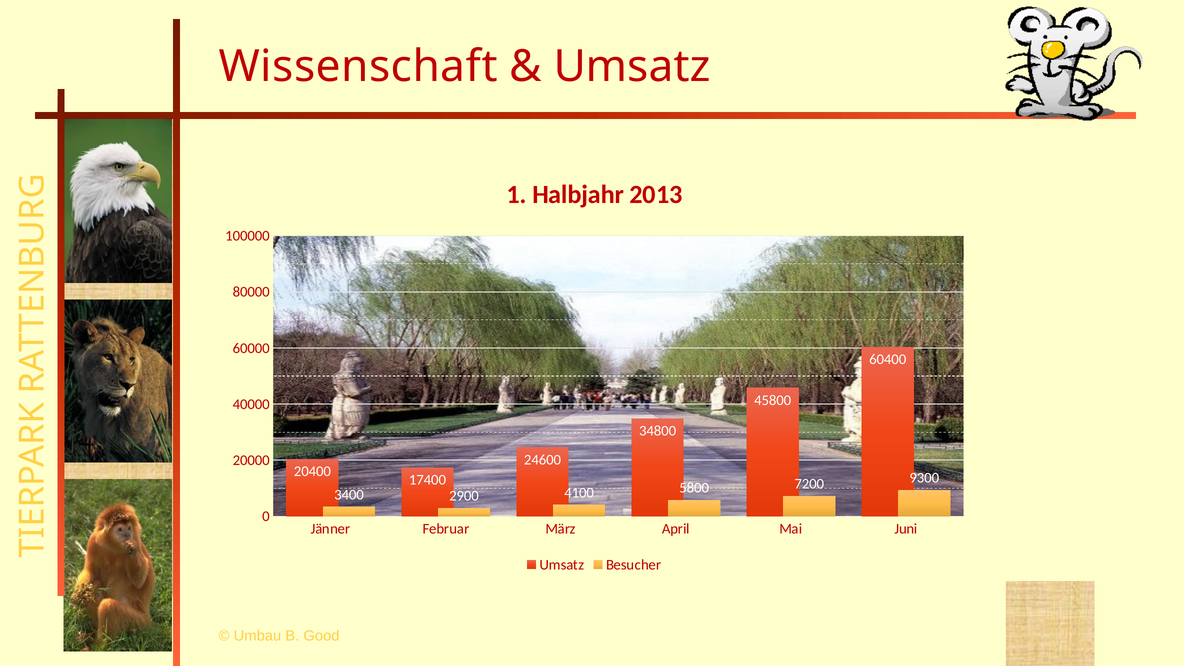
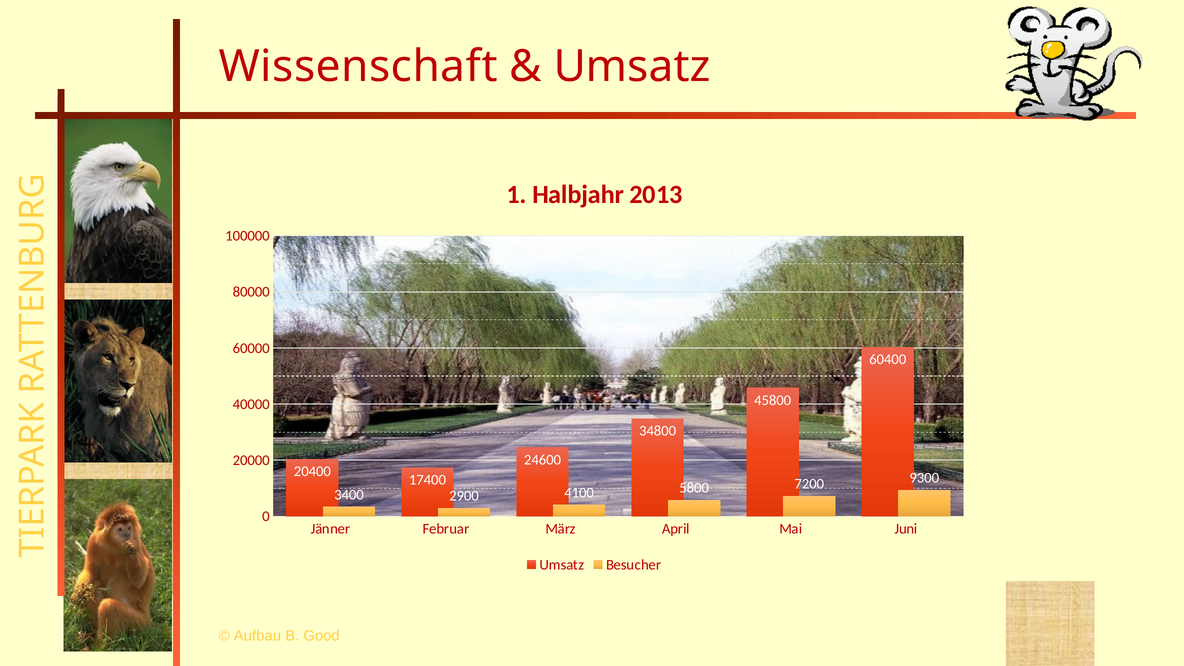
Umbau: Umbau -> Aufbau
